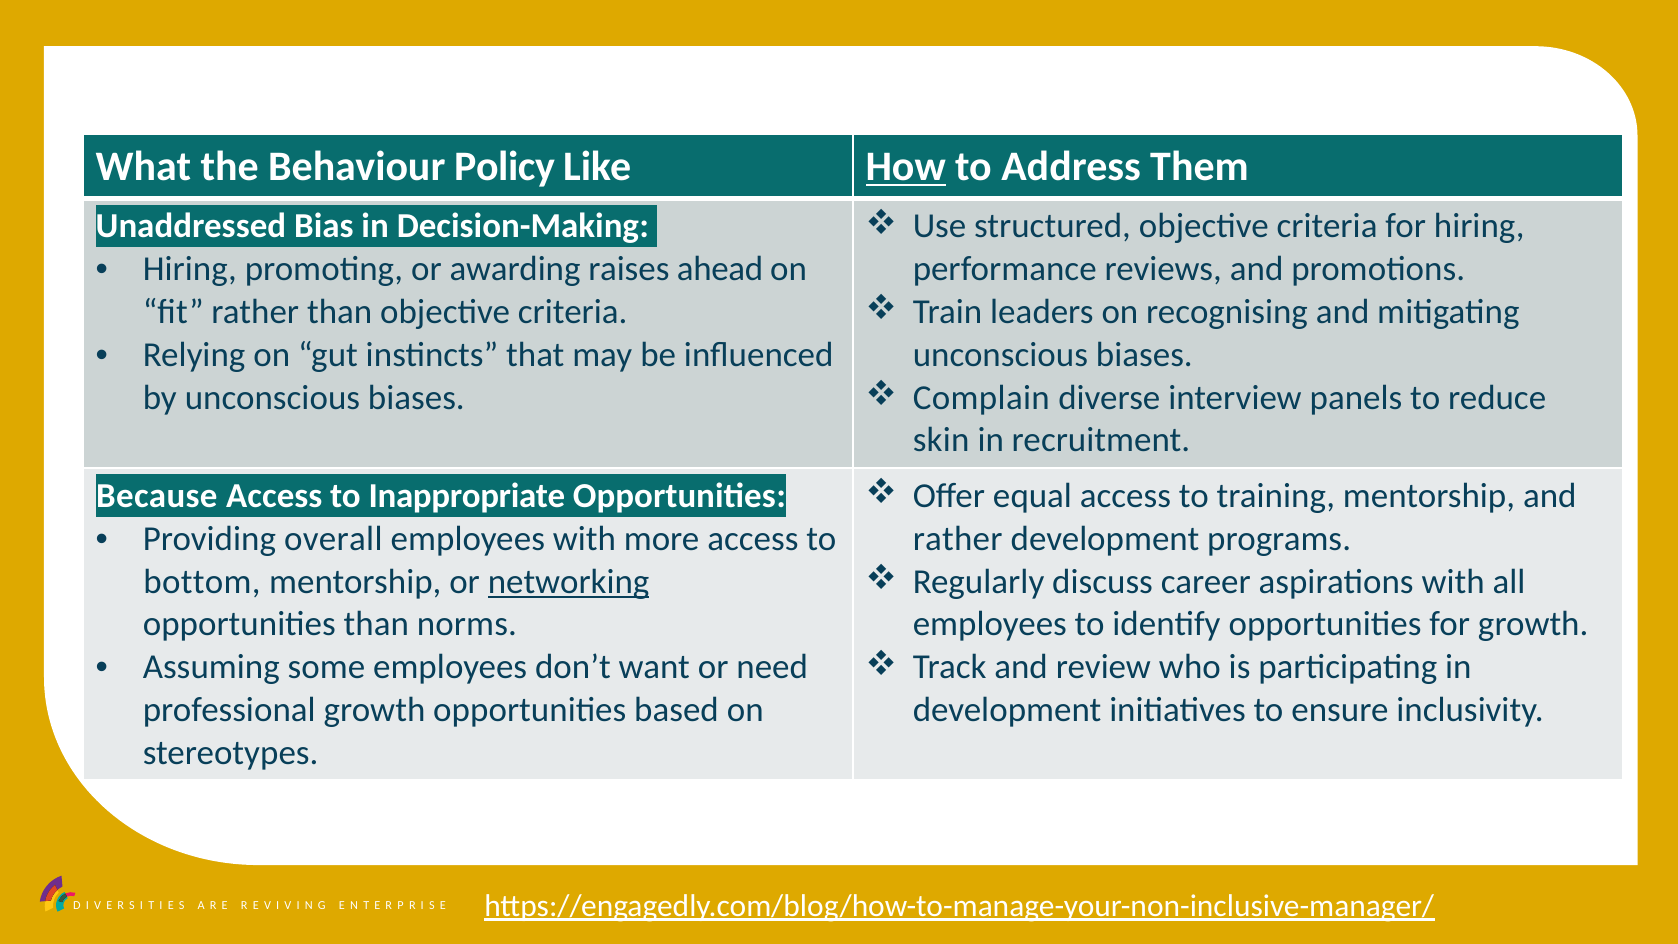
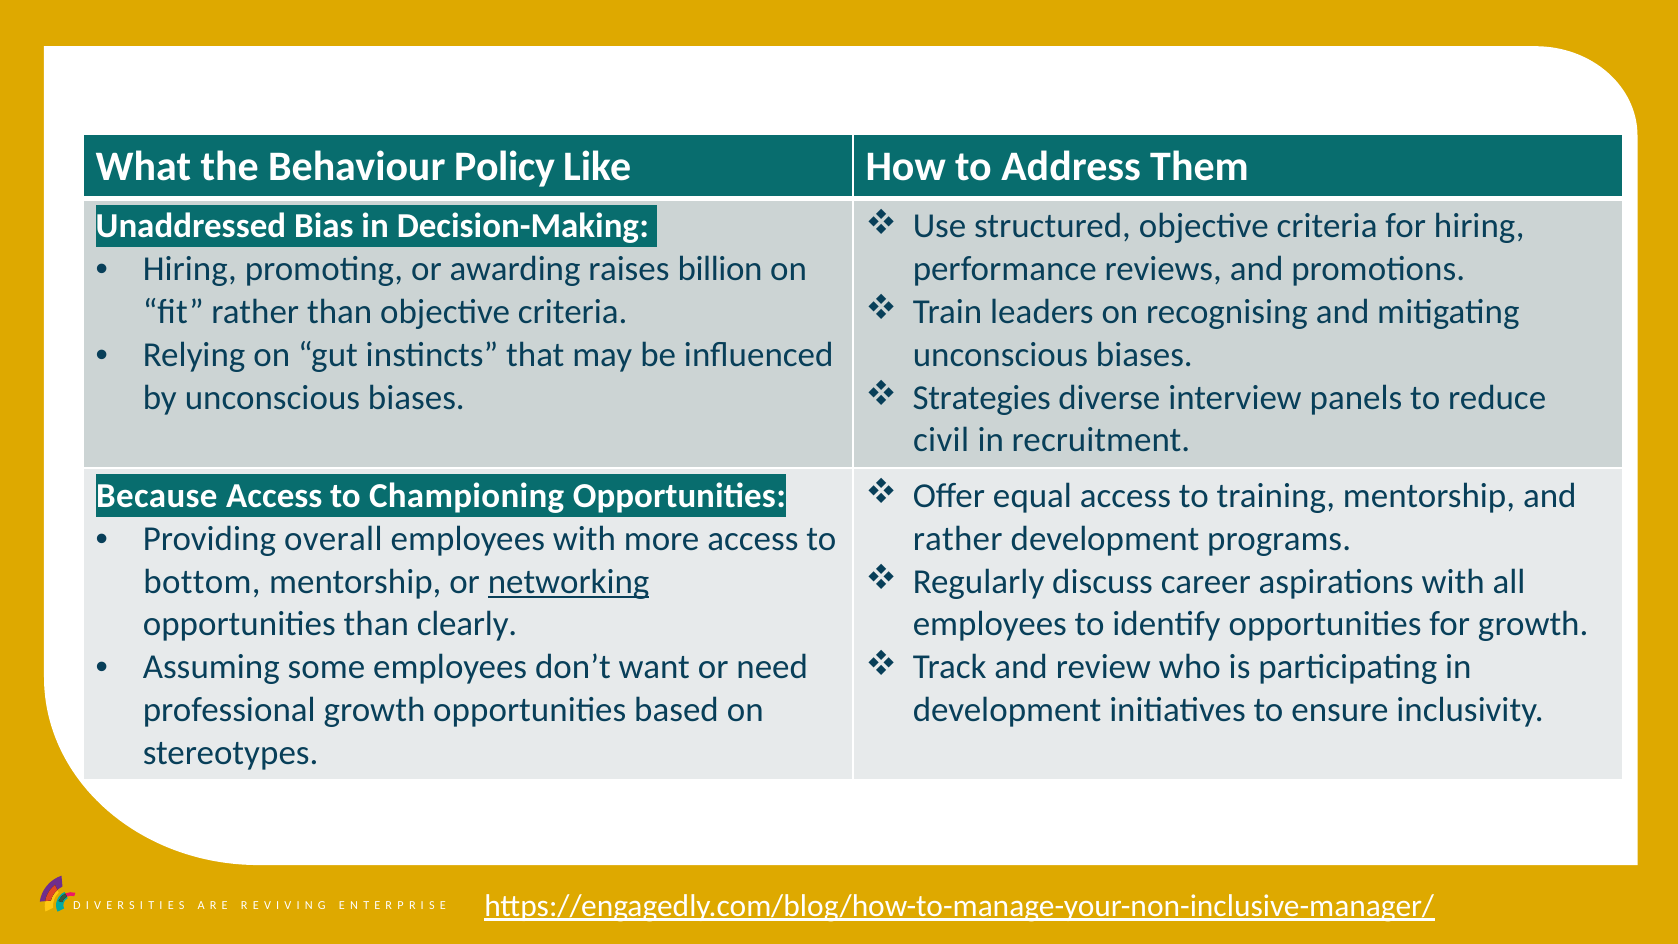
How underline: present -> none
ahead: ahead -> billion
Complain: Complain -> Strategies
skin: skin -> civil
Inappropriate: Inappropriate -> Championing
norms: norms -> clearly
